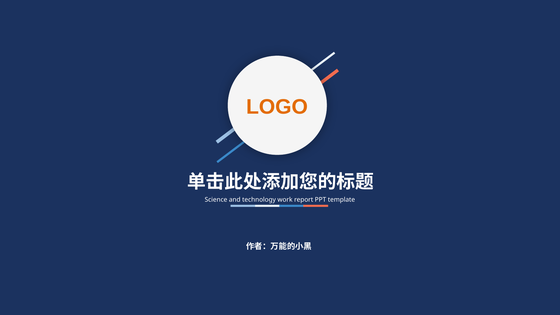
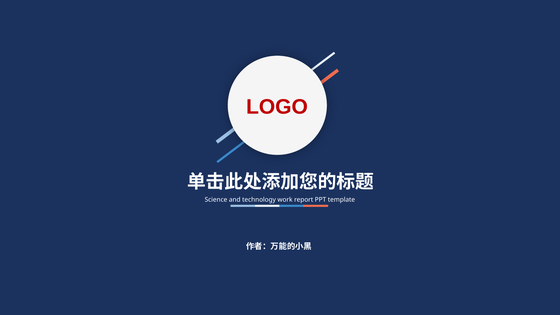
LOGO colour: orange -> red
